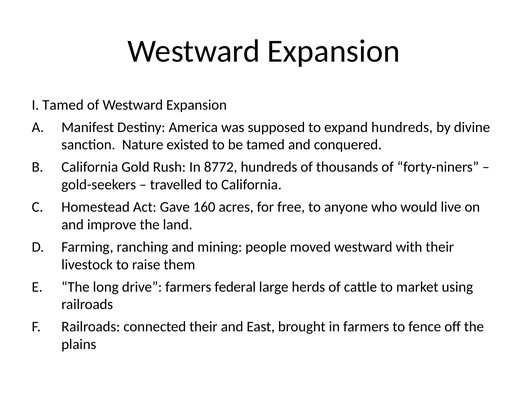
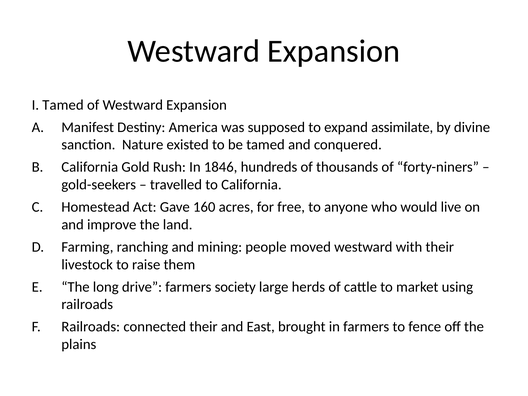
expand hundreds: hundreds -> assimilate
8772: 8772 -> 1846
federal: federal -> society
